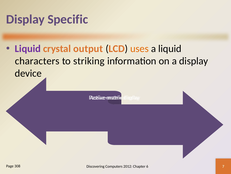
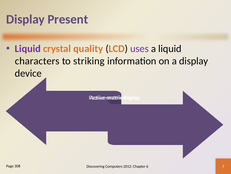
Specific: Specific -> Present
output: output -> quality
uses colour: orange -> purple
